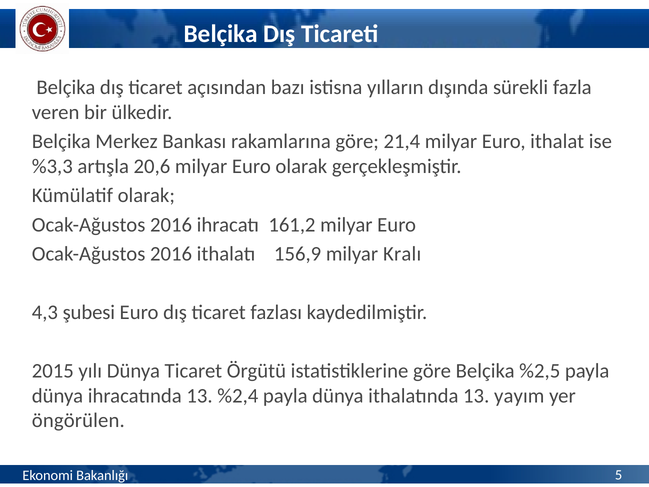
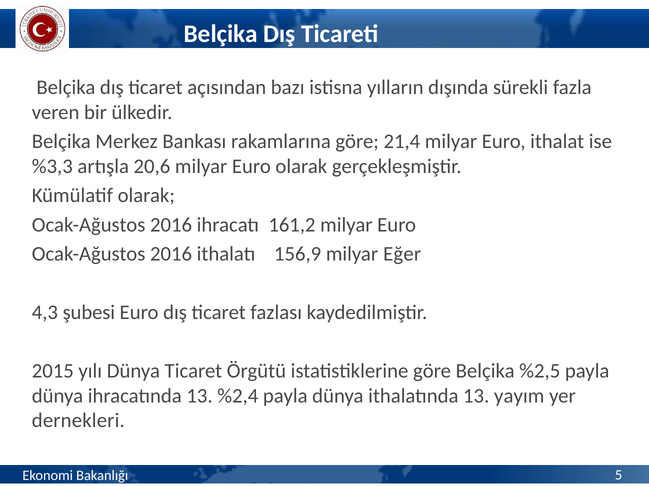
Kralı: Kralı -> Eğer
öngörülen: öngörülen -> dernekleri
